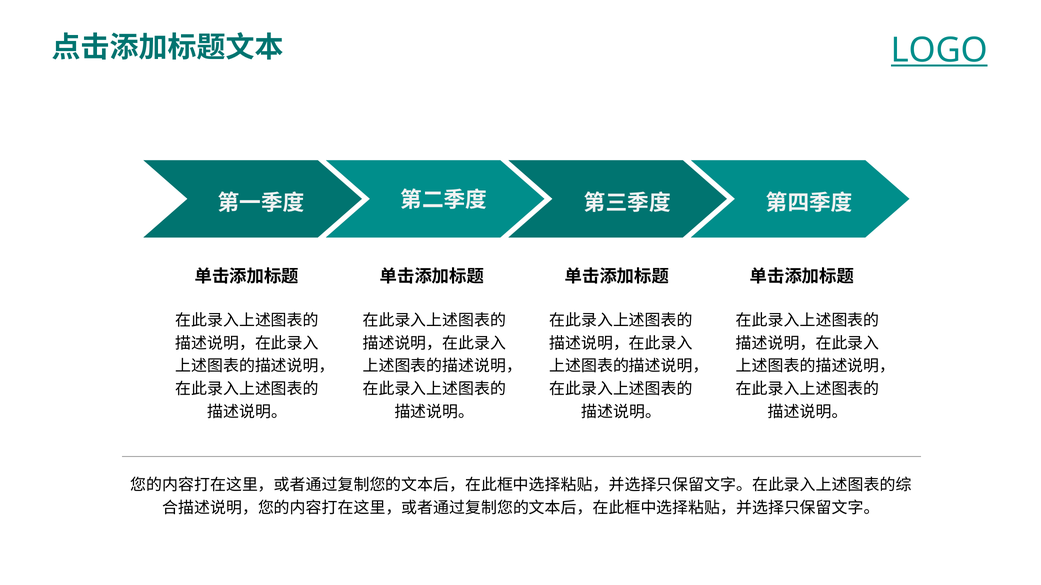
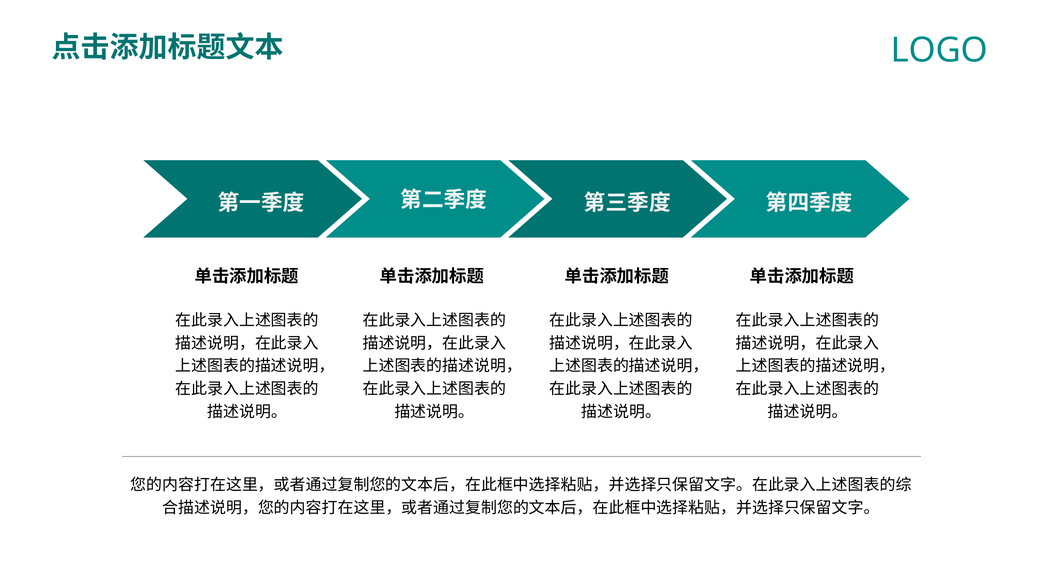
LOGO underline: present -> none
